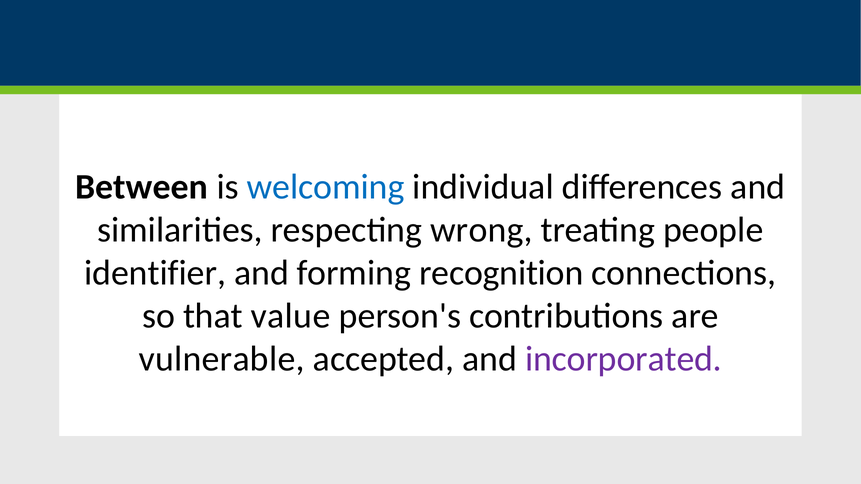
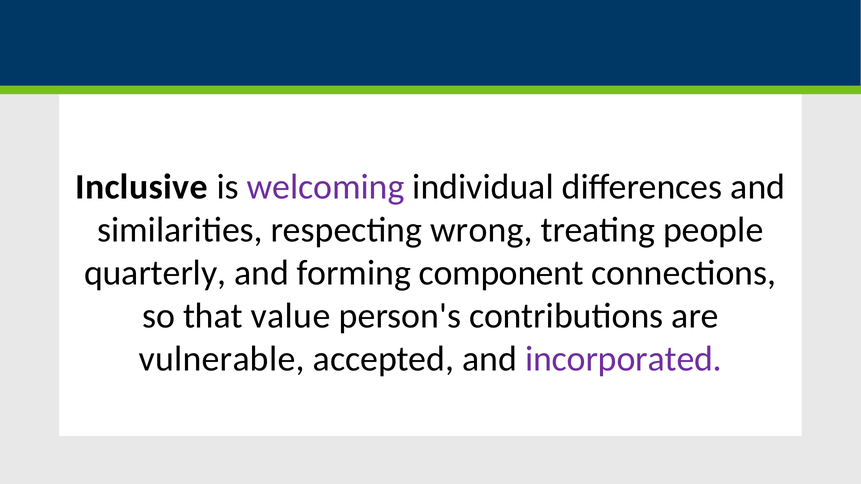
Between: Between -> Inclusive
welcoming colour: blue -> purple
identifier: identifier -> quarterly
recognition: recognition -> component
